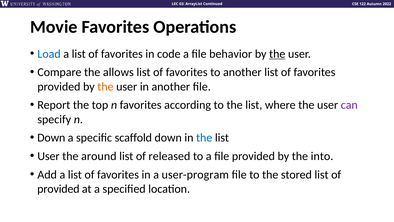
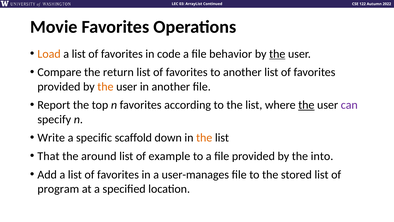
Load colour: blue -> orange
allows: allows -> return
the at (306, 105) underline: none -> present
Down at (51, 138): Down -> Write
the at (204, 138) colour: blue -> orange
User at (49, 156): User -> That
released: released -> example
user-program: user-program -> user-manages
provided at (58, 189): provided -> program
